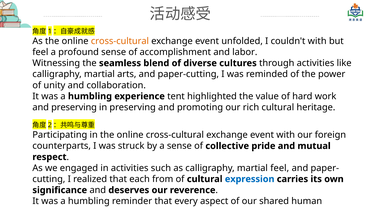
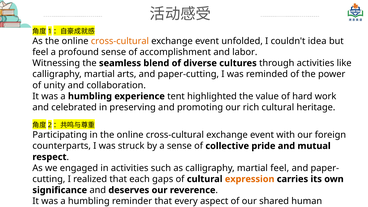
couldn't with: with -> idea
and preserving: preserving -> celebrated
from: from -> gaps
expression colour: blue -> orange
